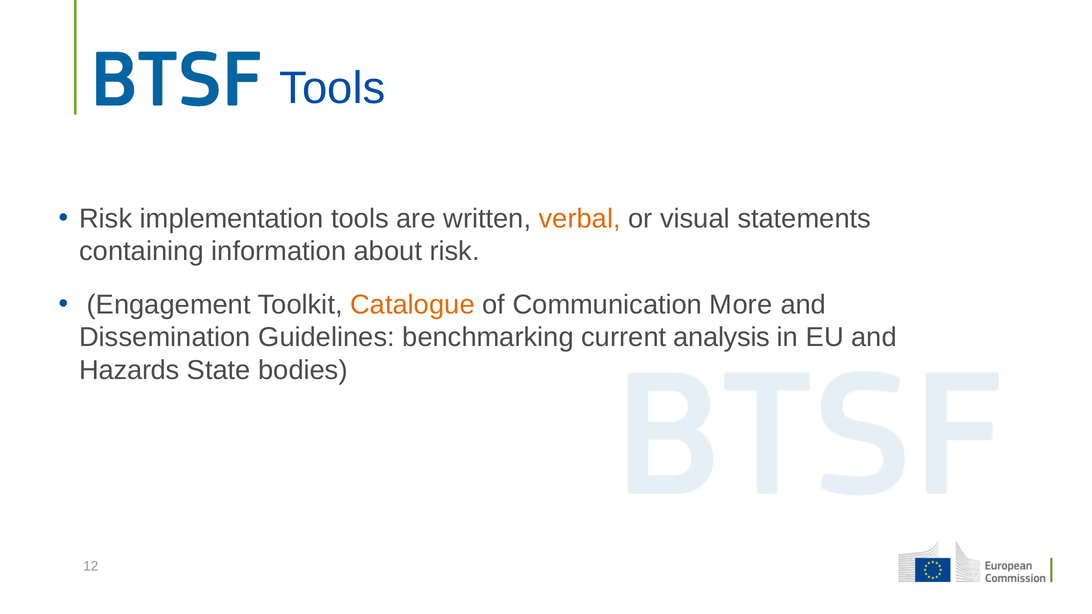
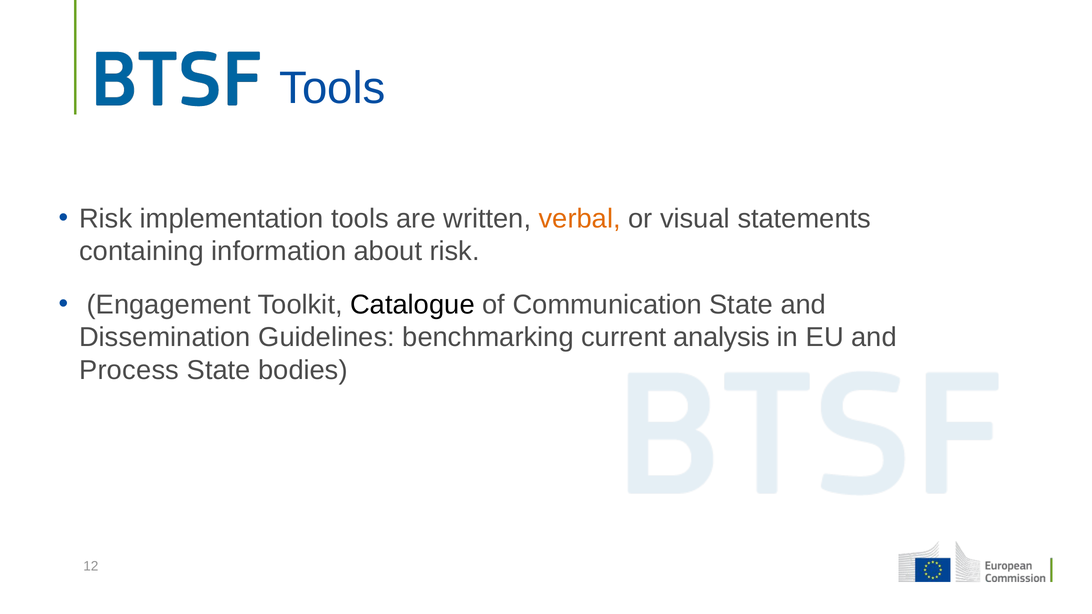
Catalogue colour: orange -> black
Communication More: More -> State
Hazards: Hazards -> Process
